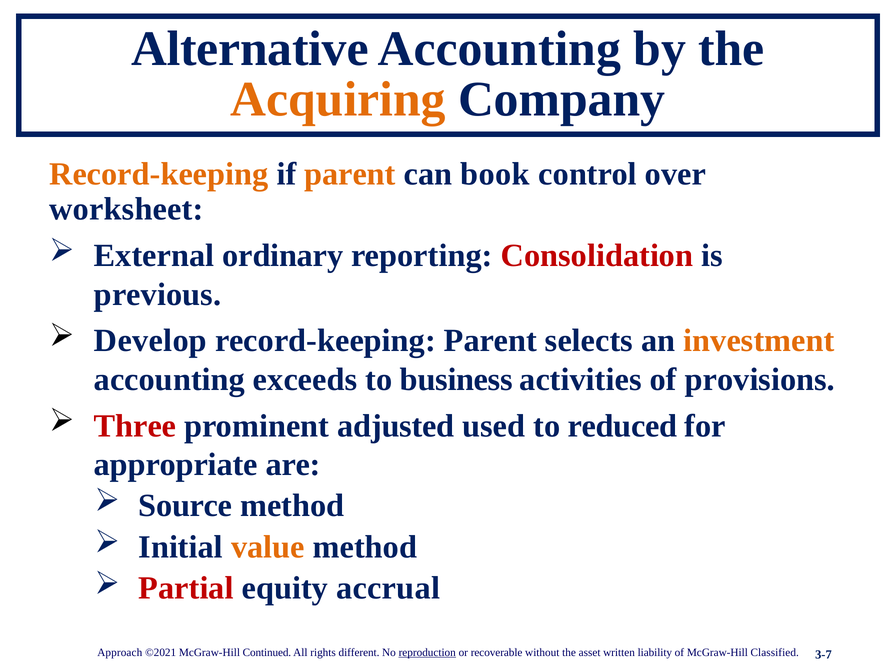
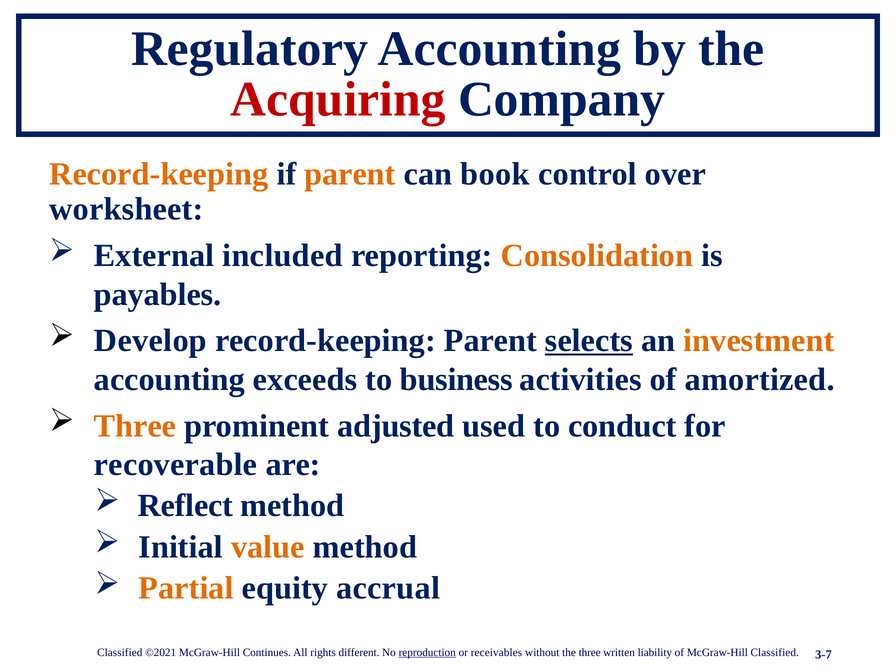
Alternative: Alternative -> Regulatory
Acquiring colour: orange -> red
ordinary: ordinary -> included
Consolidation colour: red -> orange
previous: previous -> payables
selects underline: none -> present
provisions: provisions -> amortized
Three at (135, 426) colour: red -> orange
reduced: reduced -> conduct
appropriate: appropriate -> recoverable
Source: Source -> Reflect
Partial colour: red -> orange
Approach at (120, 653): Approach -> Classified
Continued: Continued -> Continues
recoverable: recoverable -> receivables
the asset: asset -> three
